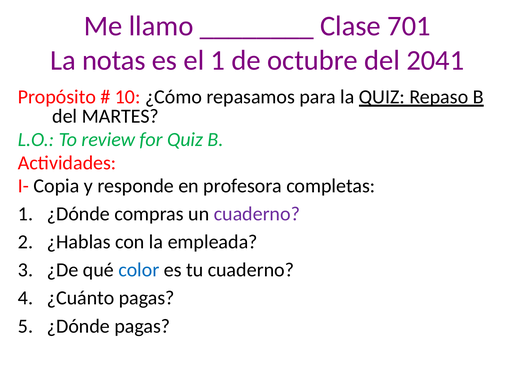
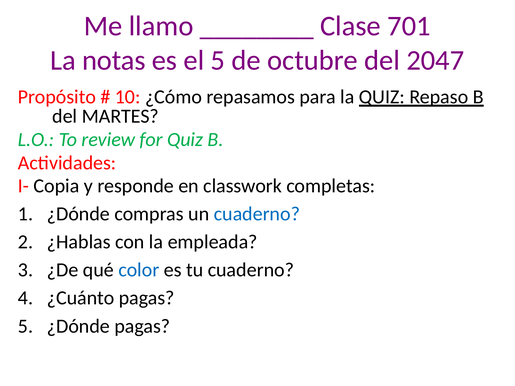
el 1: 1 -> 5
2041: 2041 -> 2047
profesora: profesora -> classwork
cuaderno at (257, 214) colour: purple -> blue
